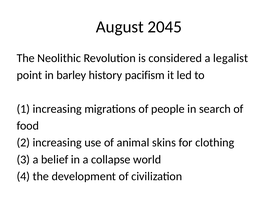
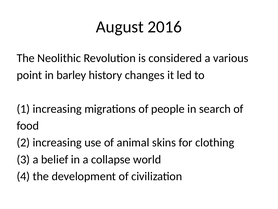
2045: 2045 -> 2016
legalist: legalist -> various
pacifism: pacifism -> changes
